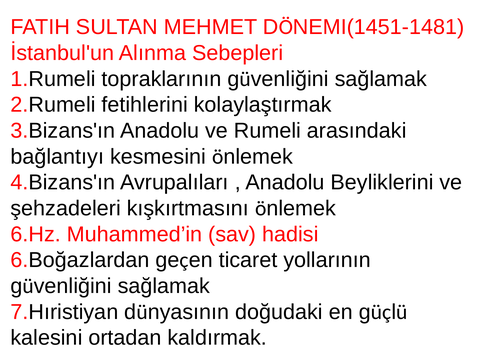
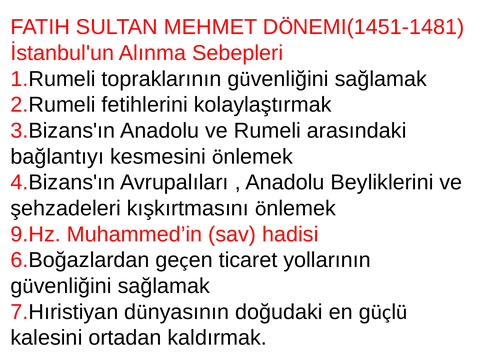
6.Hz: 6.Hz -> 9.Hz
